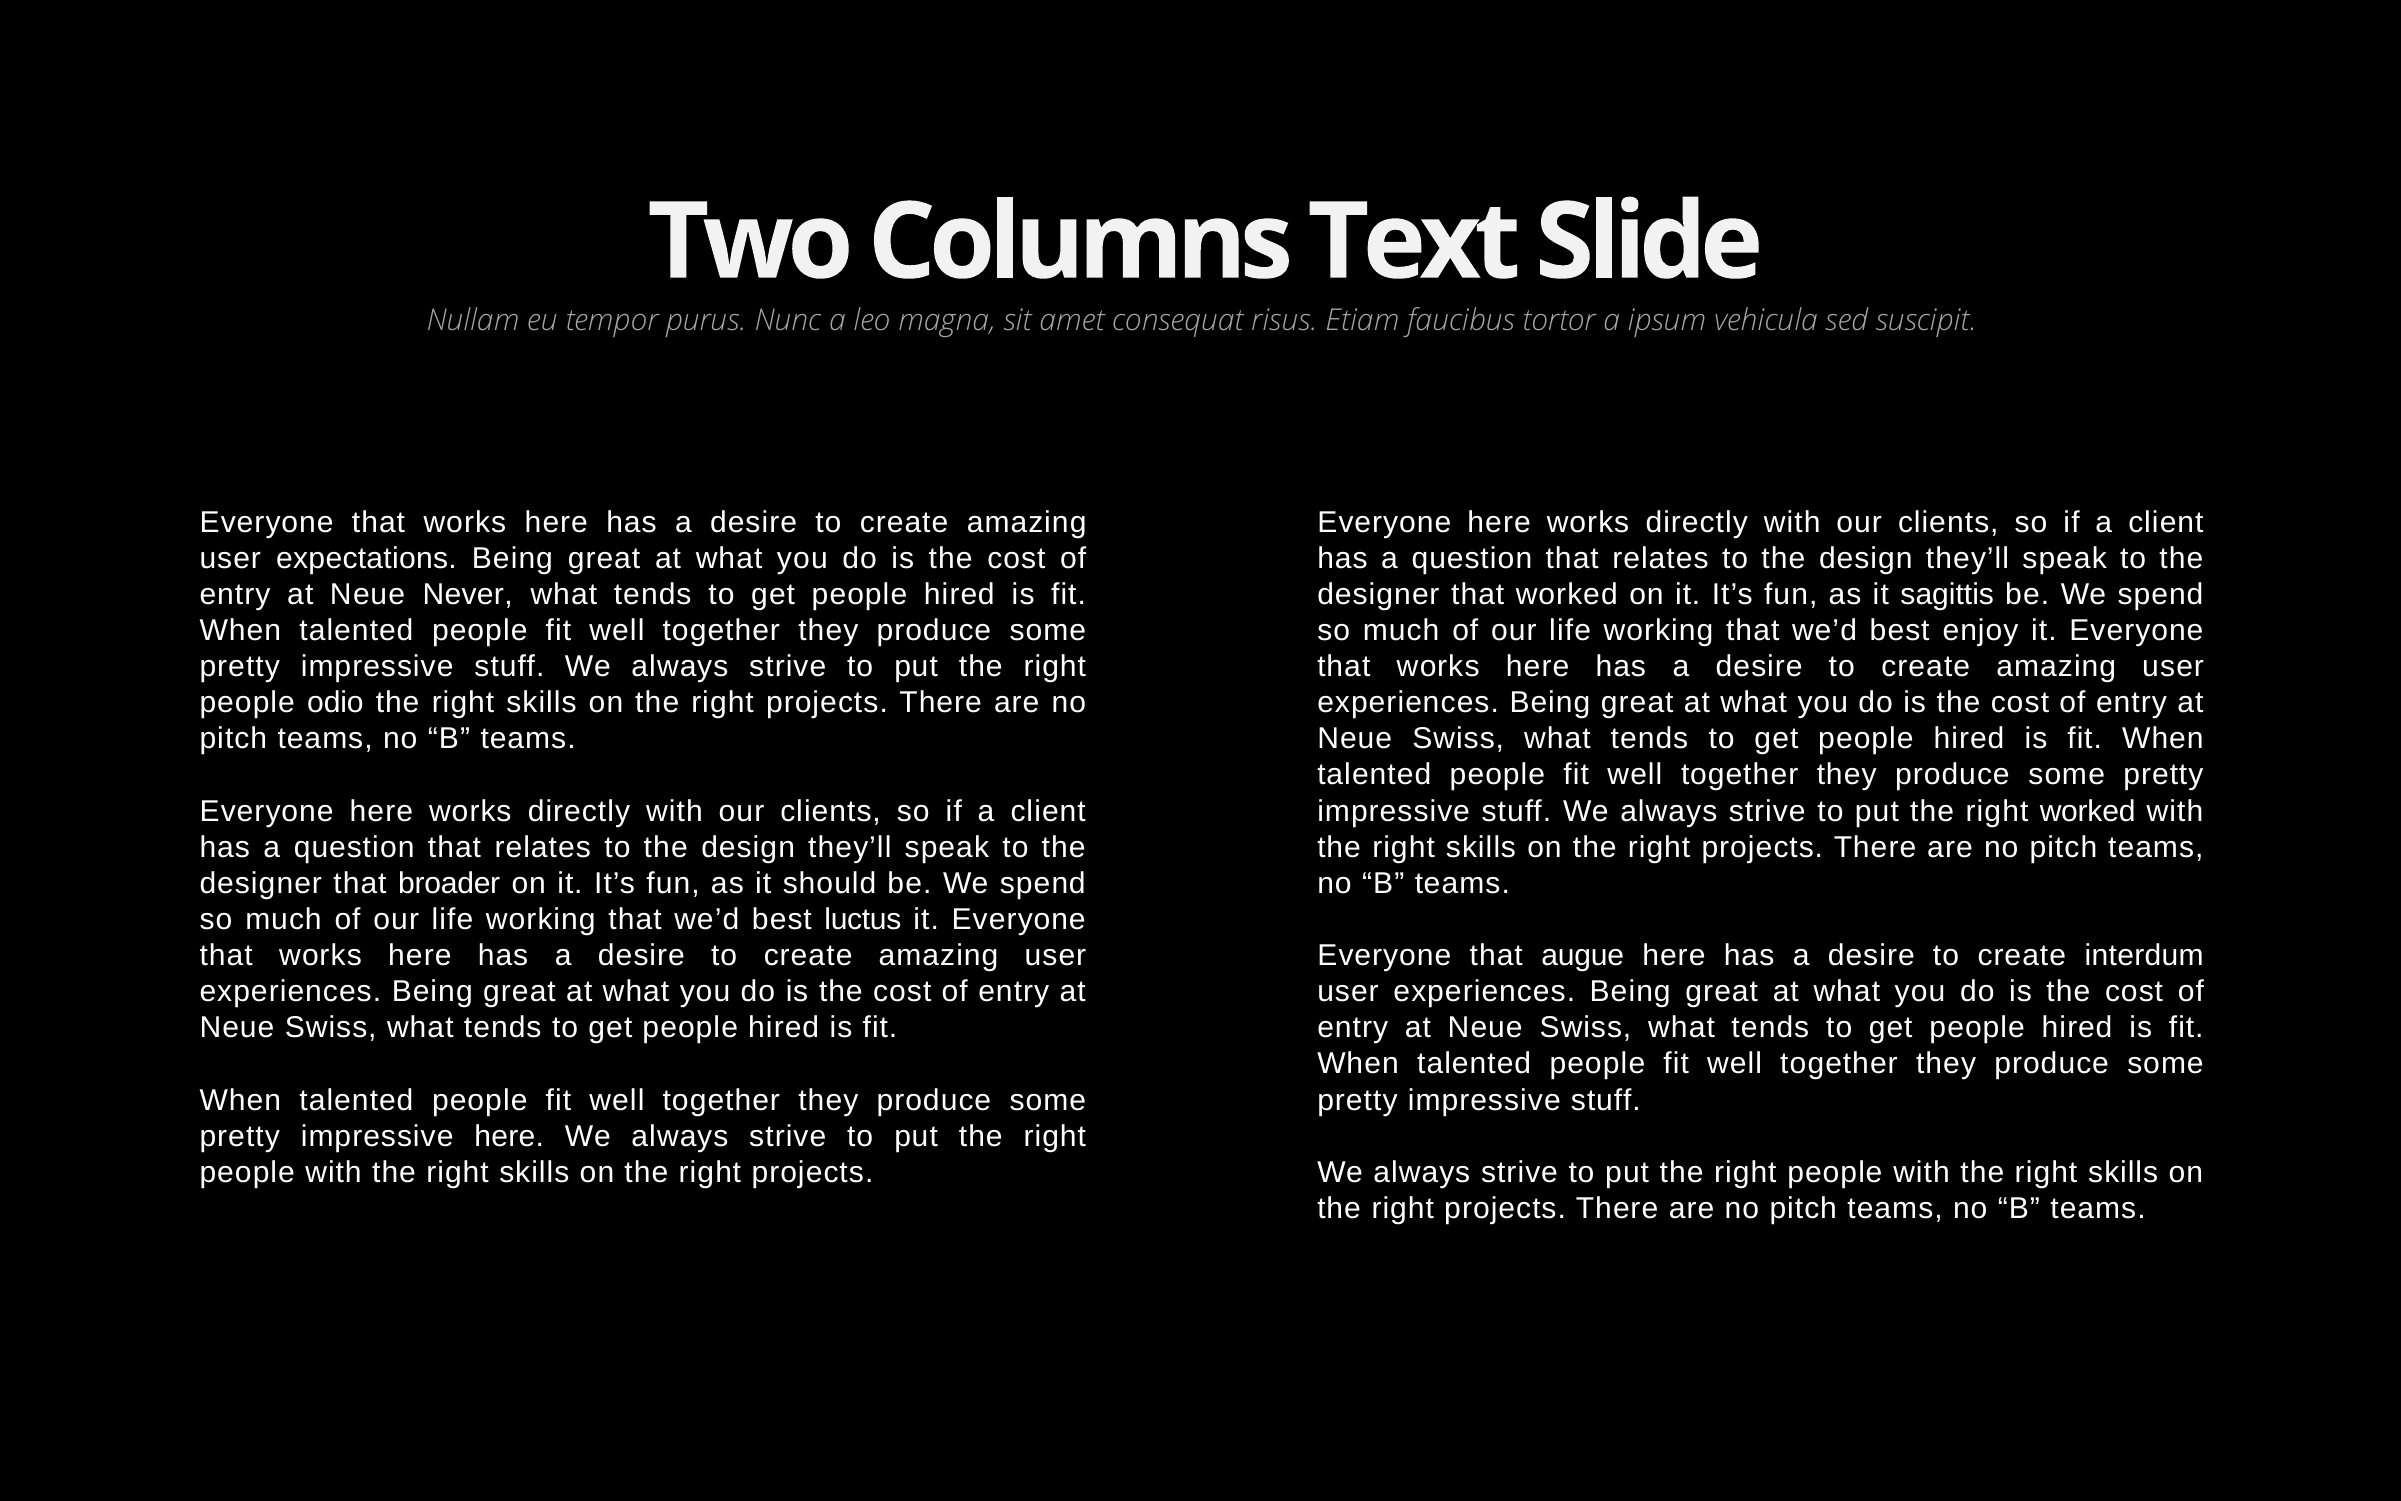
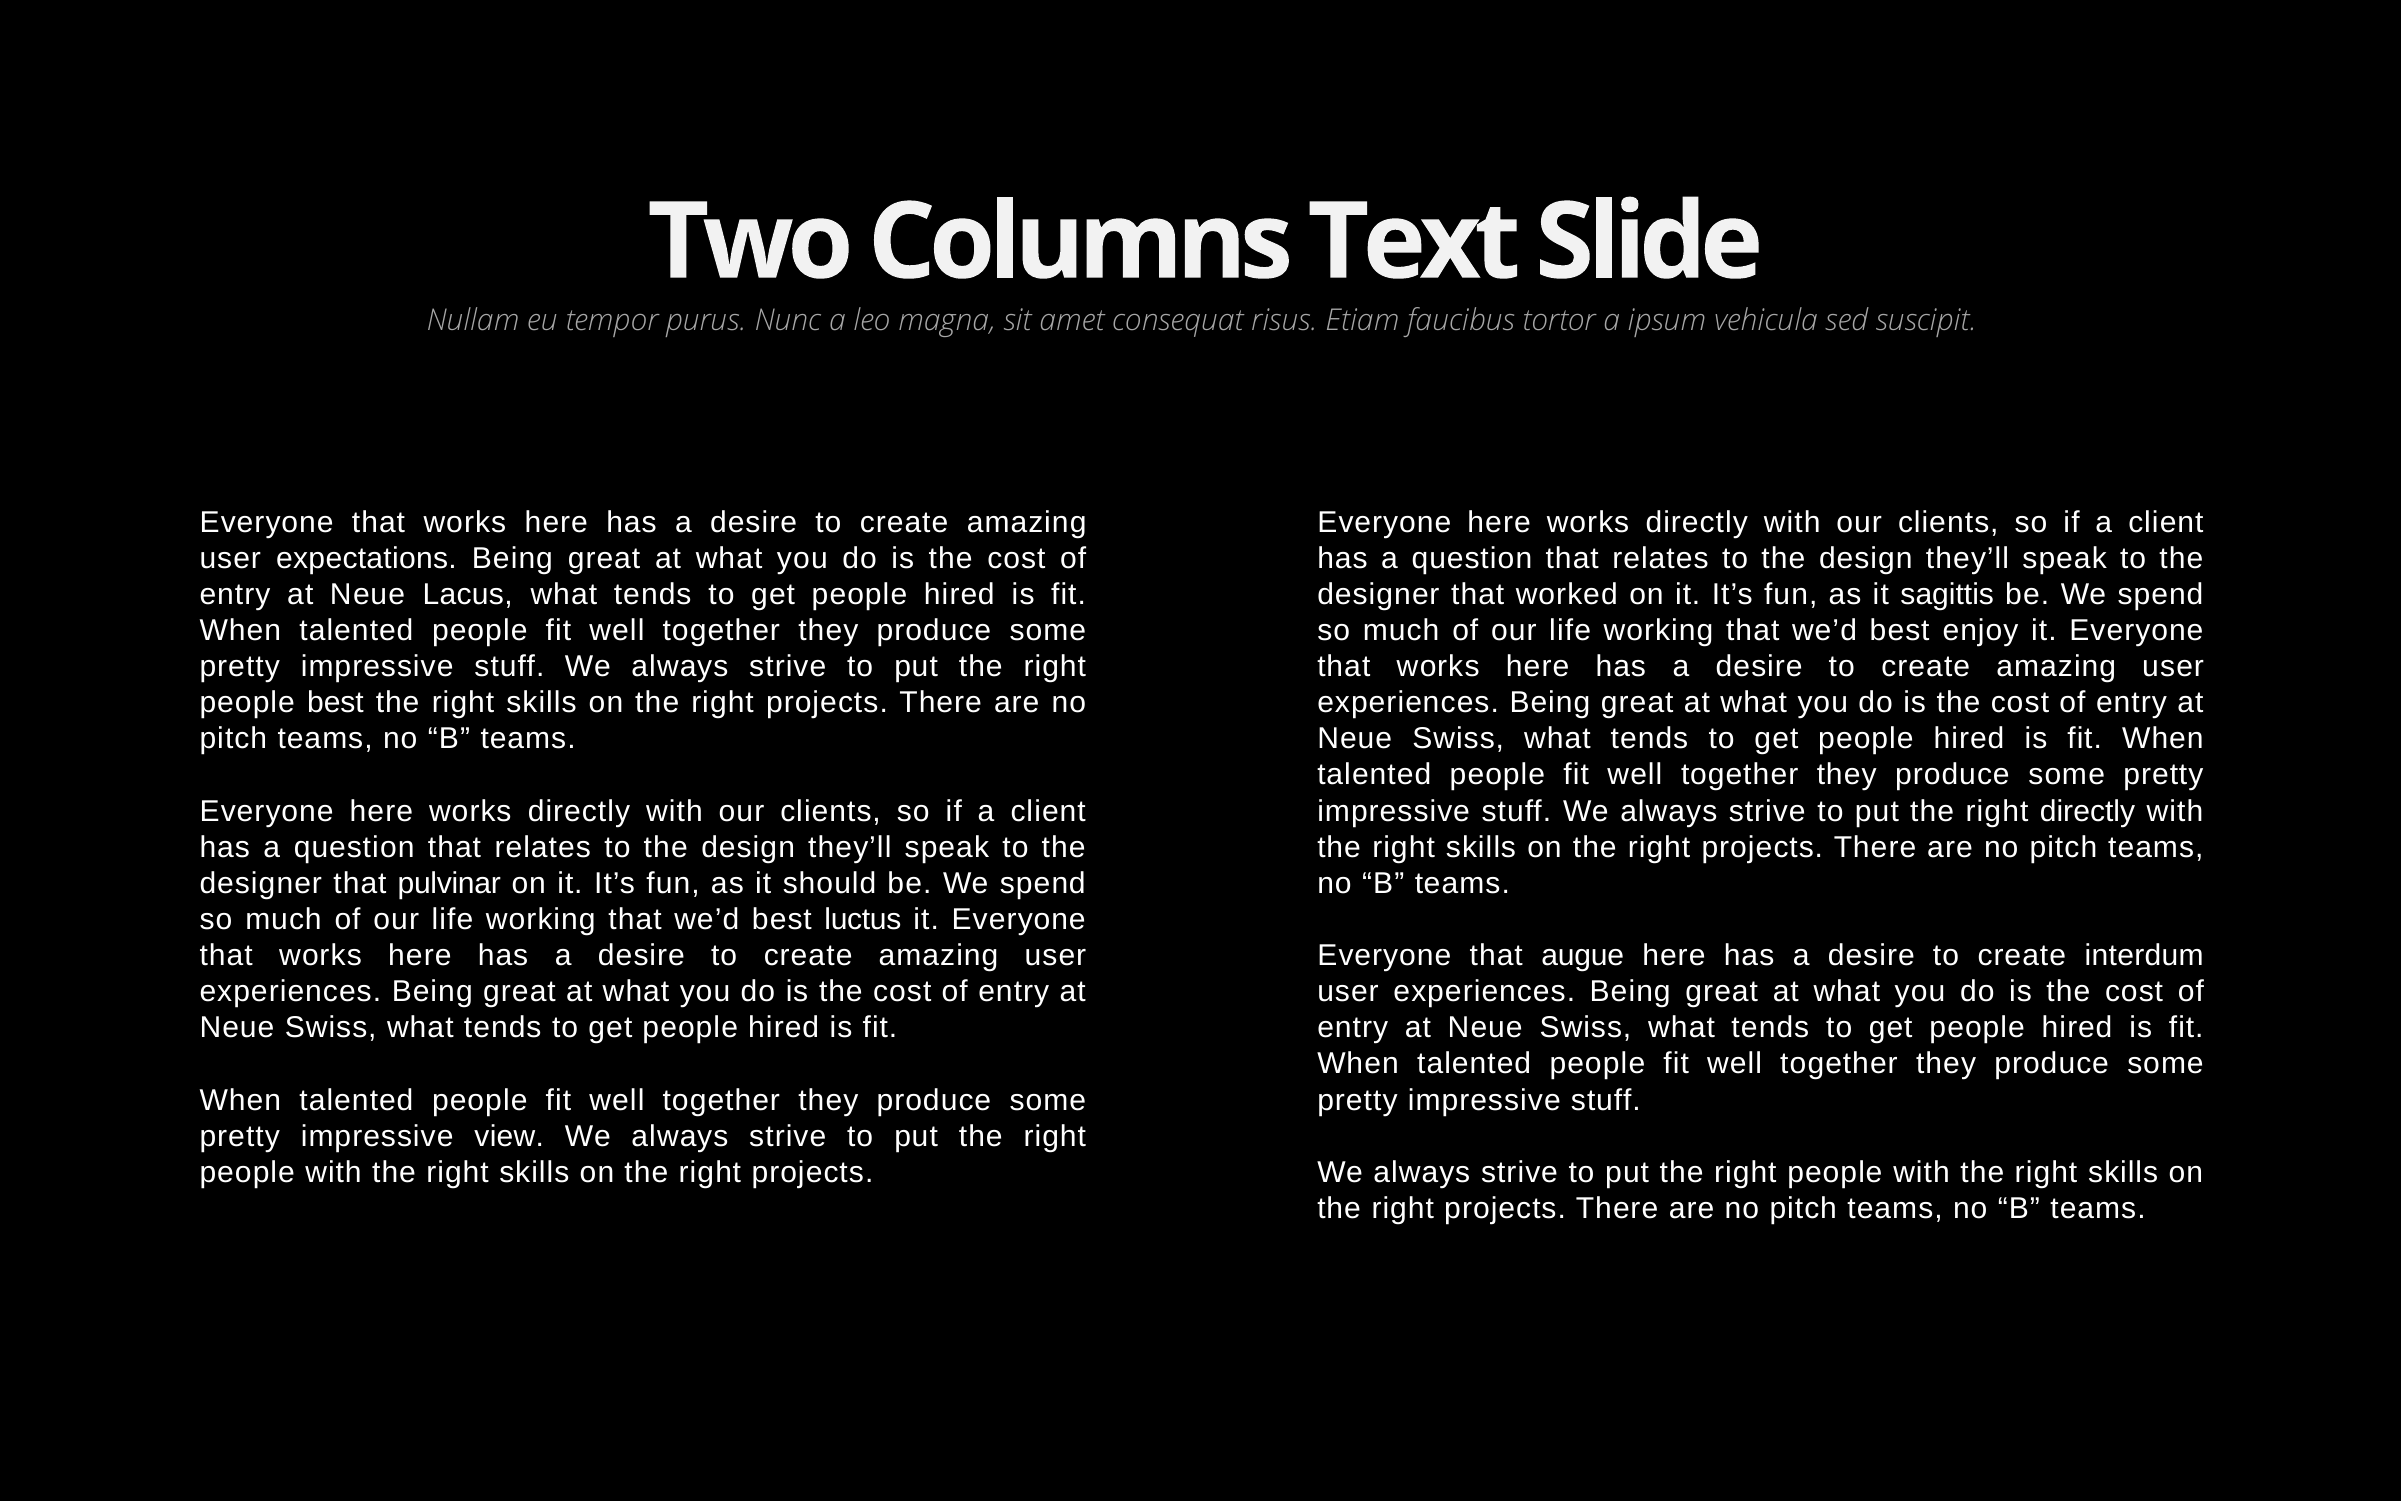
Never: Never -> Lacus
people odio: odio -> best
right worked: worked -> directly
broader: broader -> pulvinar
impressive here: here -> view
